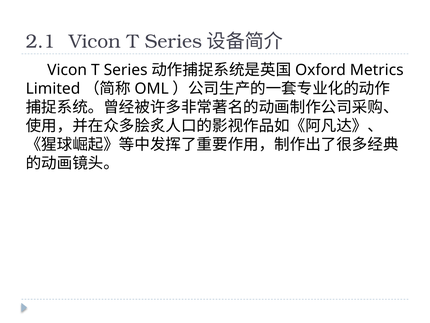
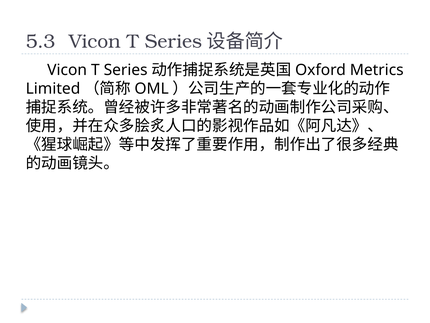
2.1: 2.1 -> 5.3
